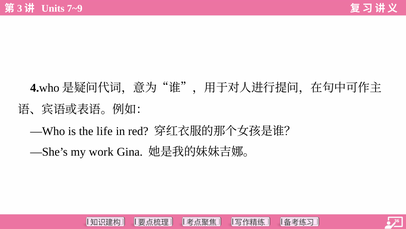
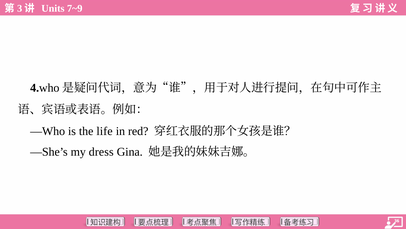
work: work -> dress
